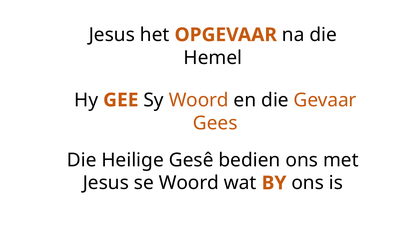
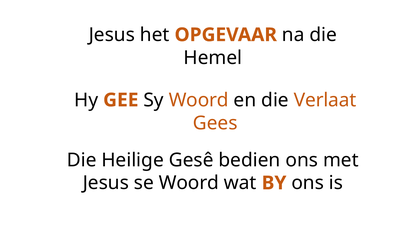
Gevaar: Gevaar -> Verlaat
